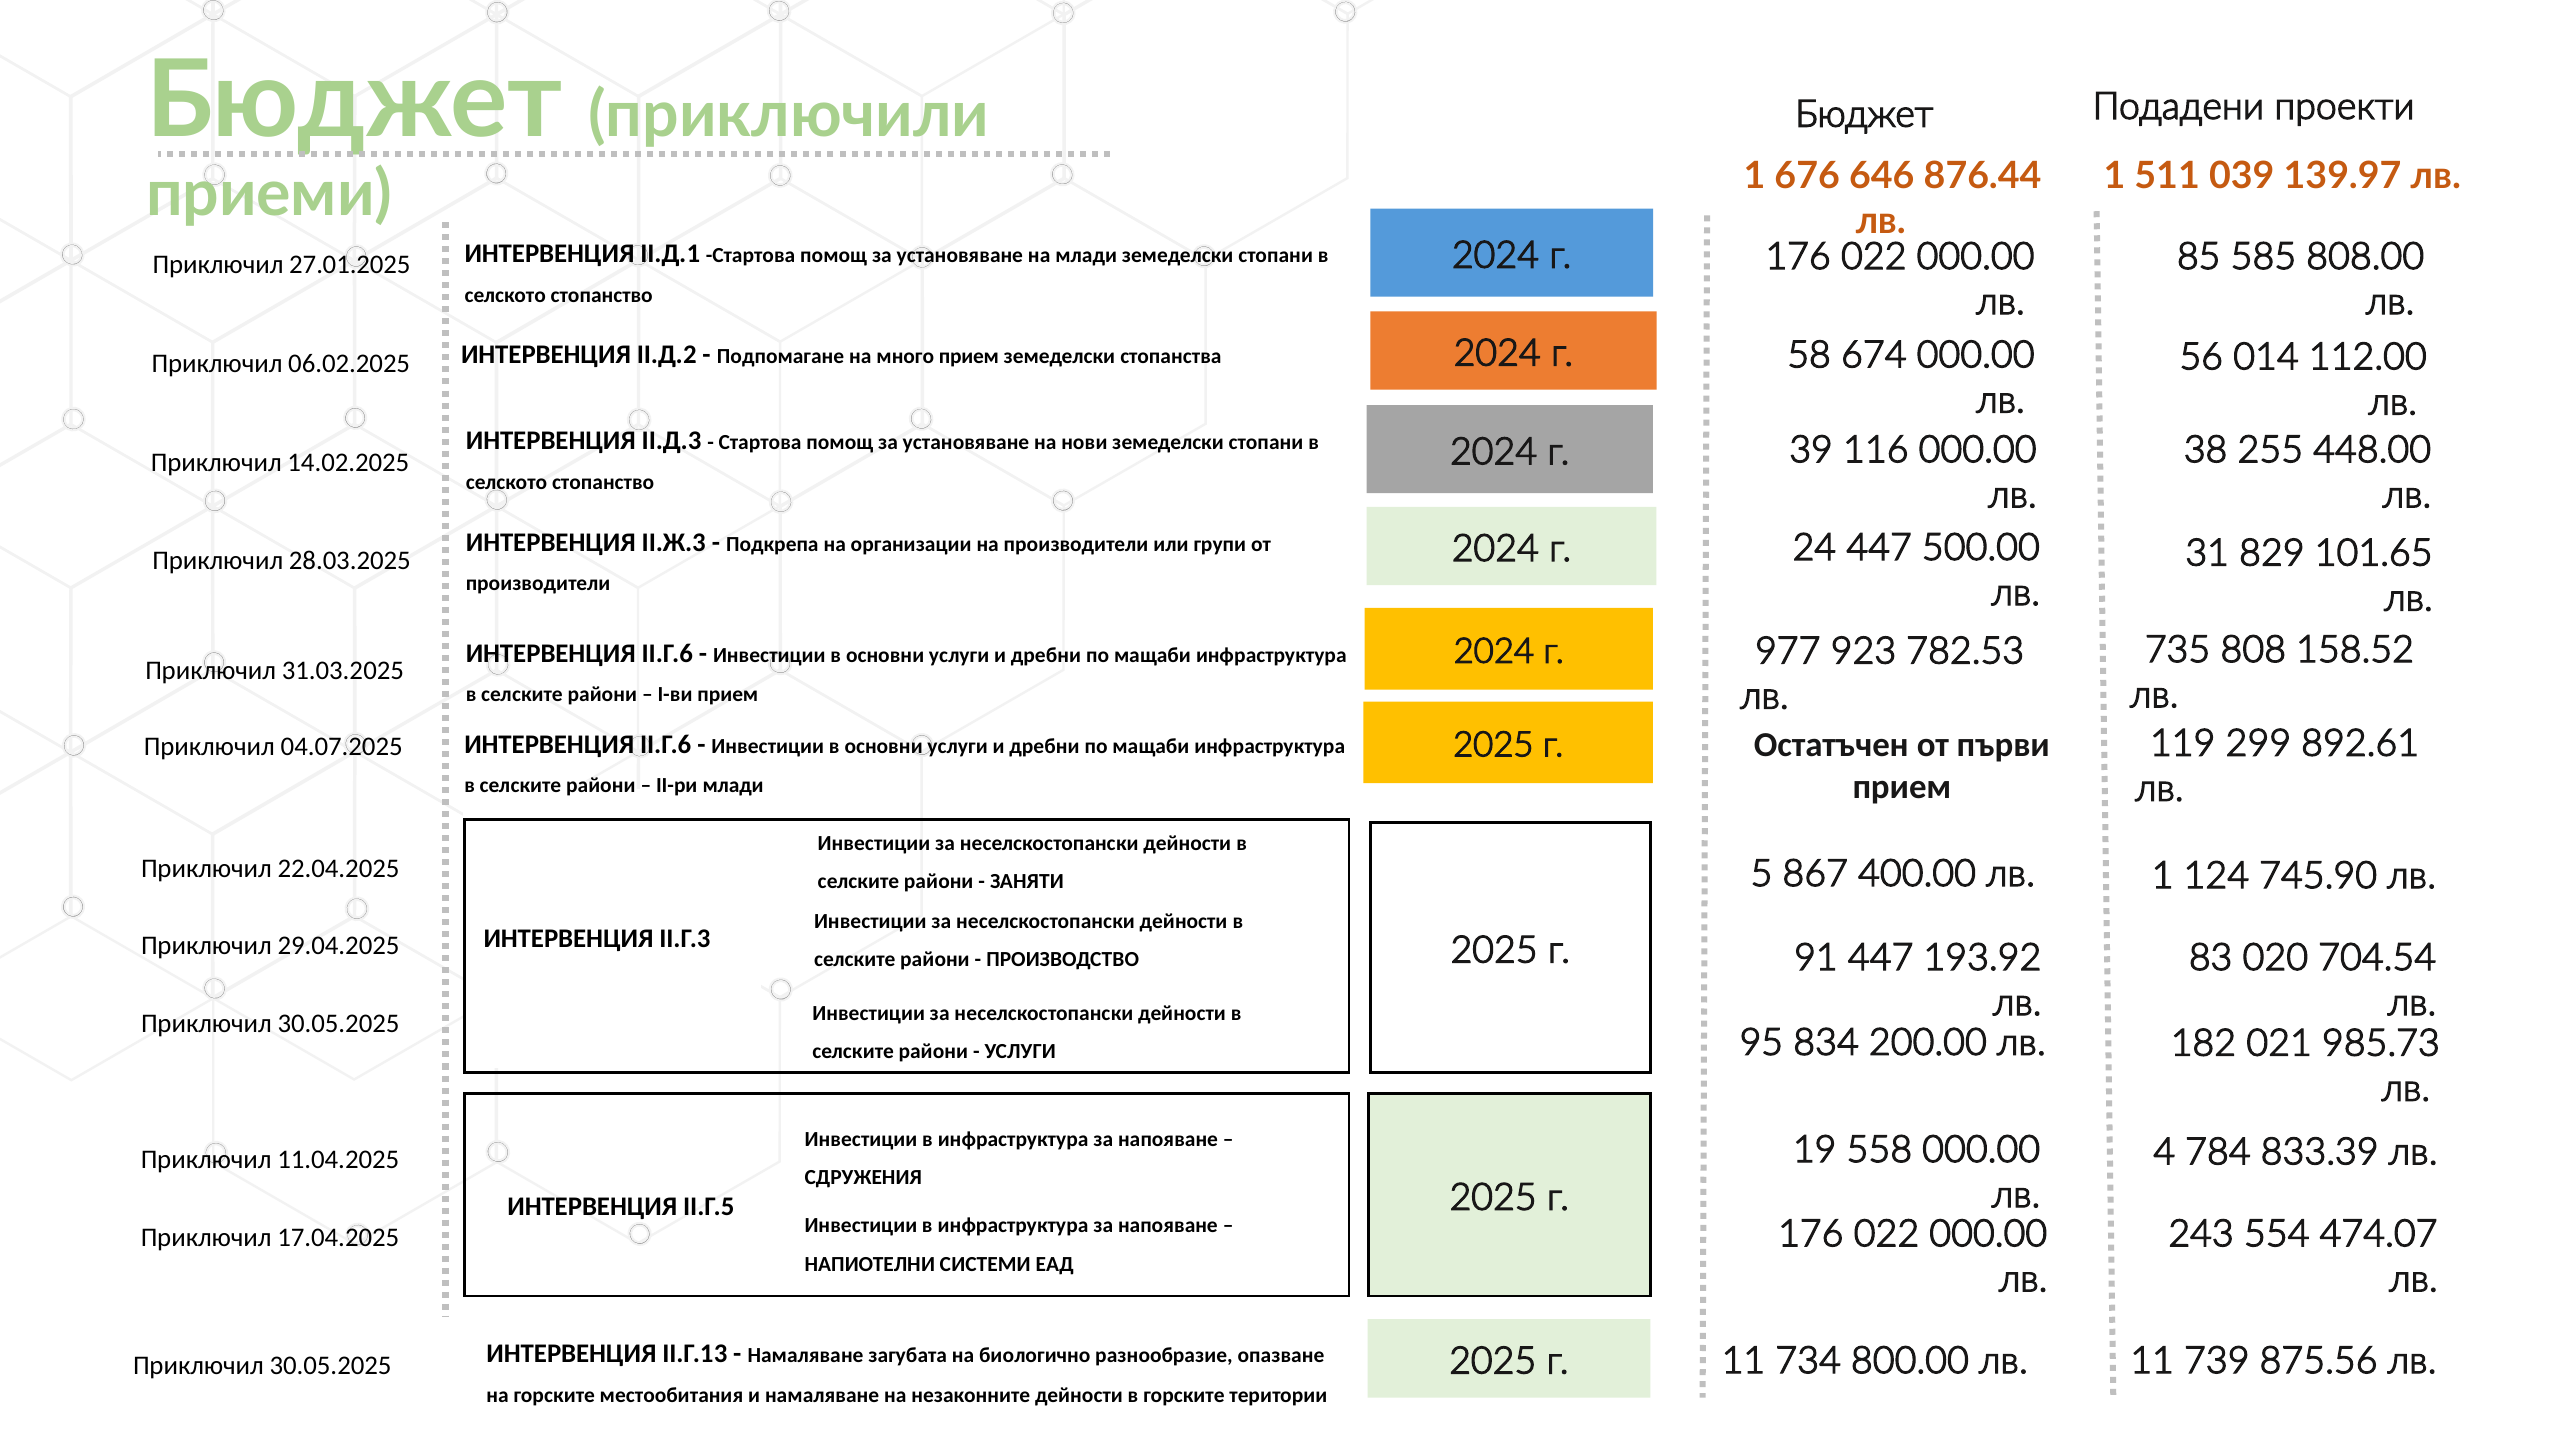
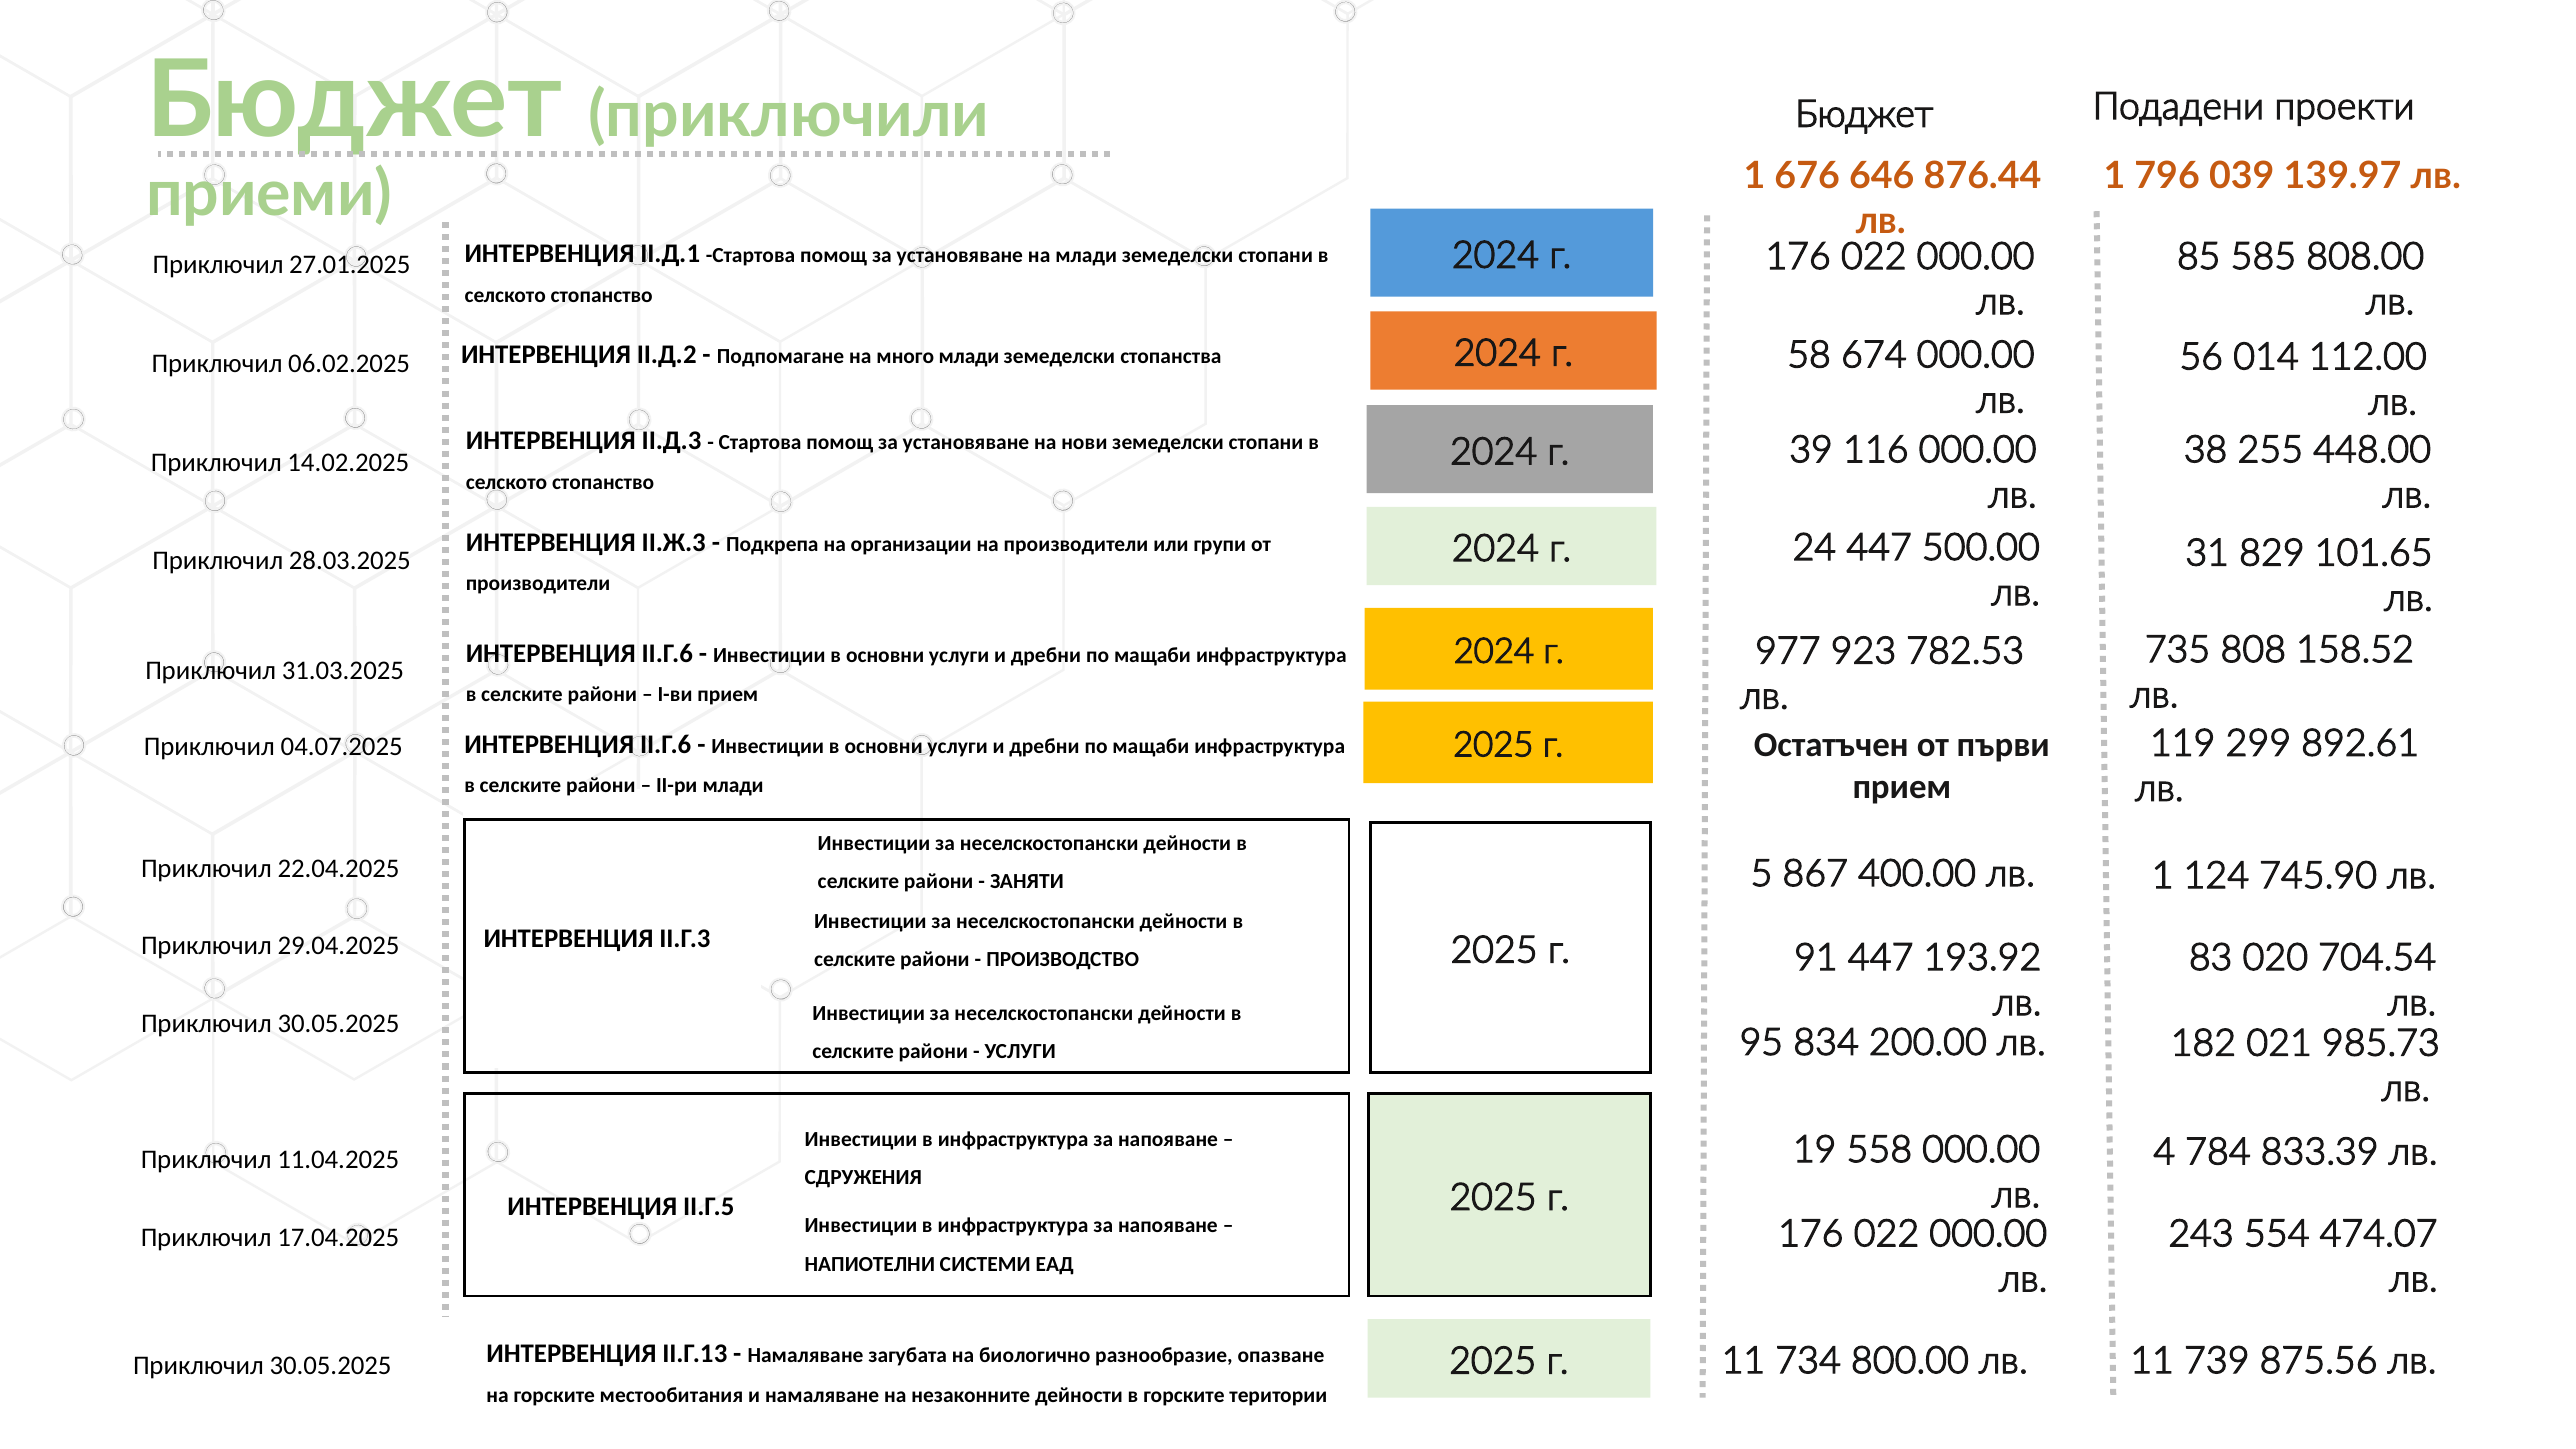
511: 511 -> 796
много прием: прием -> млади
